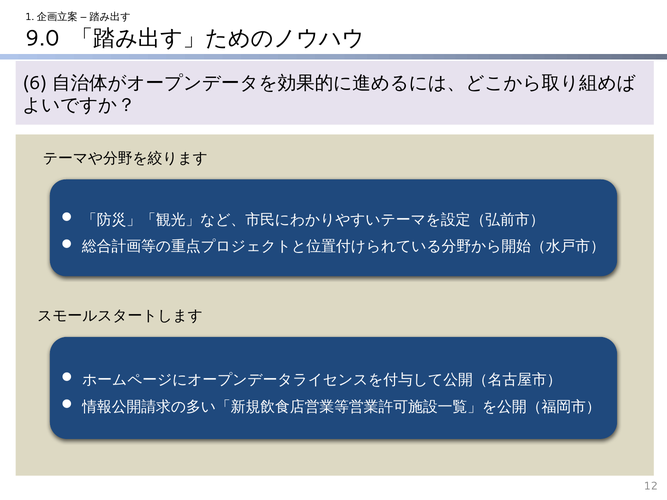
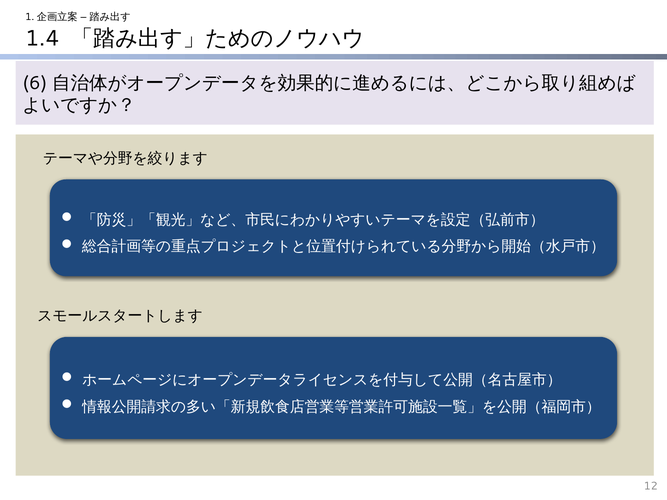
9.0: 9.0 -> 1.4
